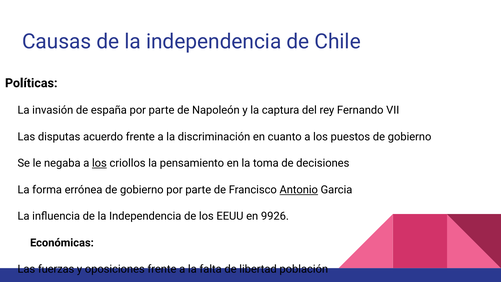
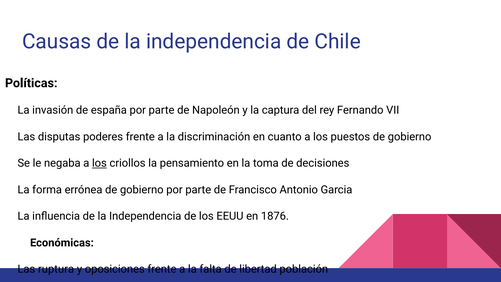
acuerdo: acuerdo -> poderes
Antonio underline: present -> none
9926: 9926 -> 1876
fuerzas: fuerzas -> ruptura
